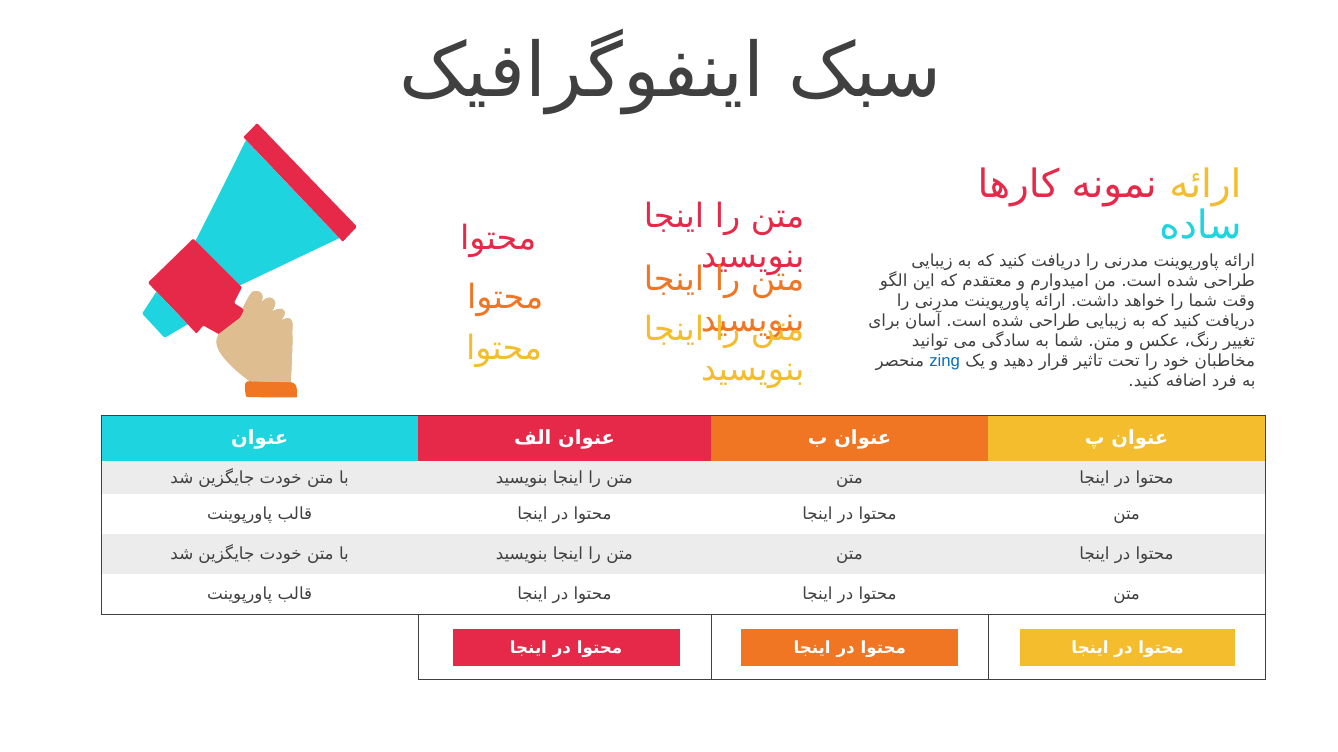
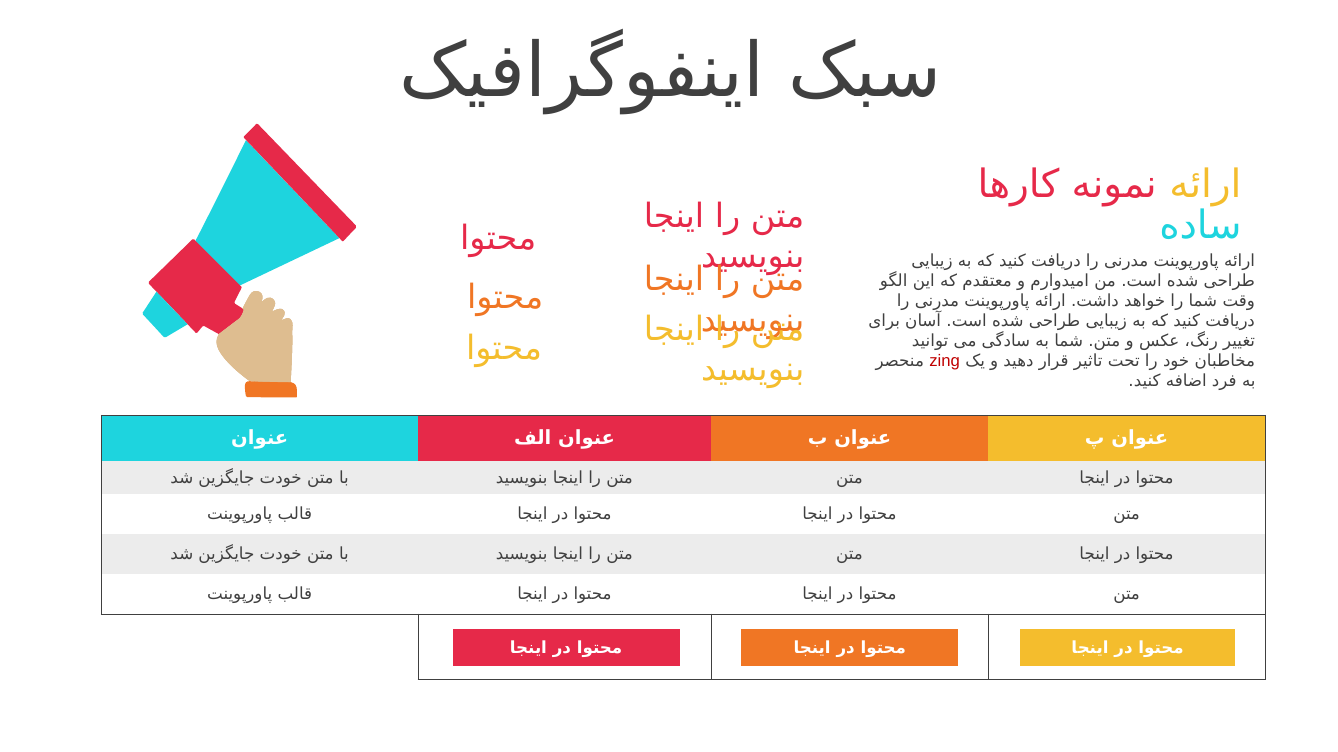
zing colour: blue -> red
